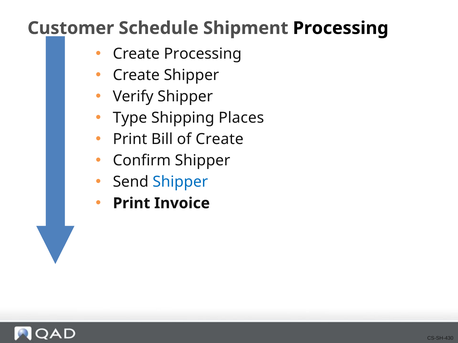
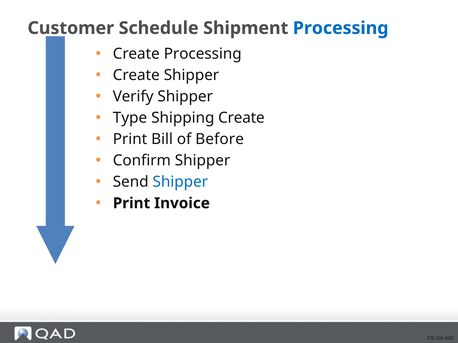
Processing at (341, 28) colour: black -> blue
Shipping Places: Places -> Create
of Create: Create -> Before
